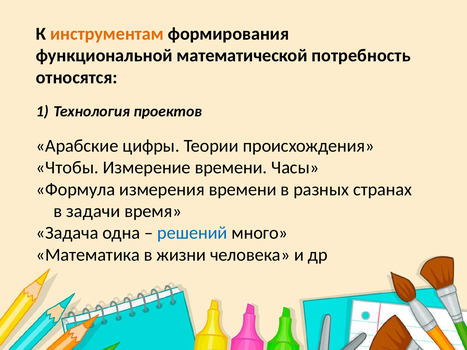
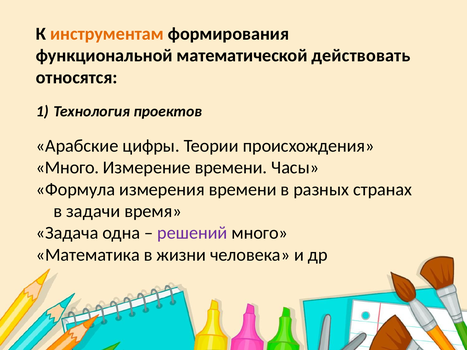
потребность: потребность -> действовать
Чтобы at (67, 168): Чтобы -> Много
решений colour: blue -> purple
